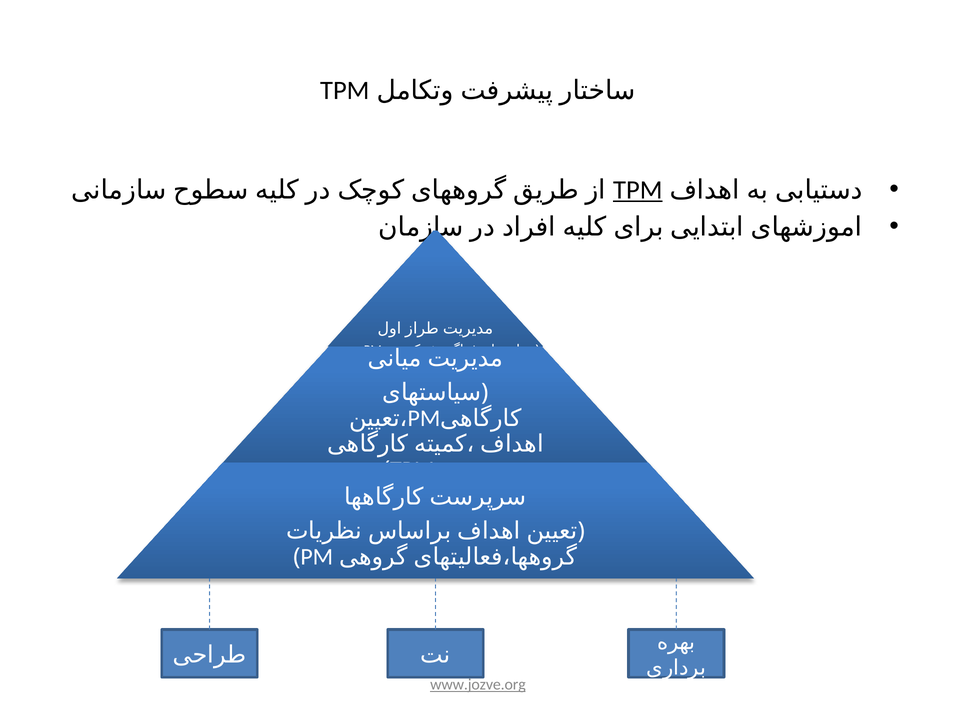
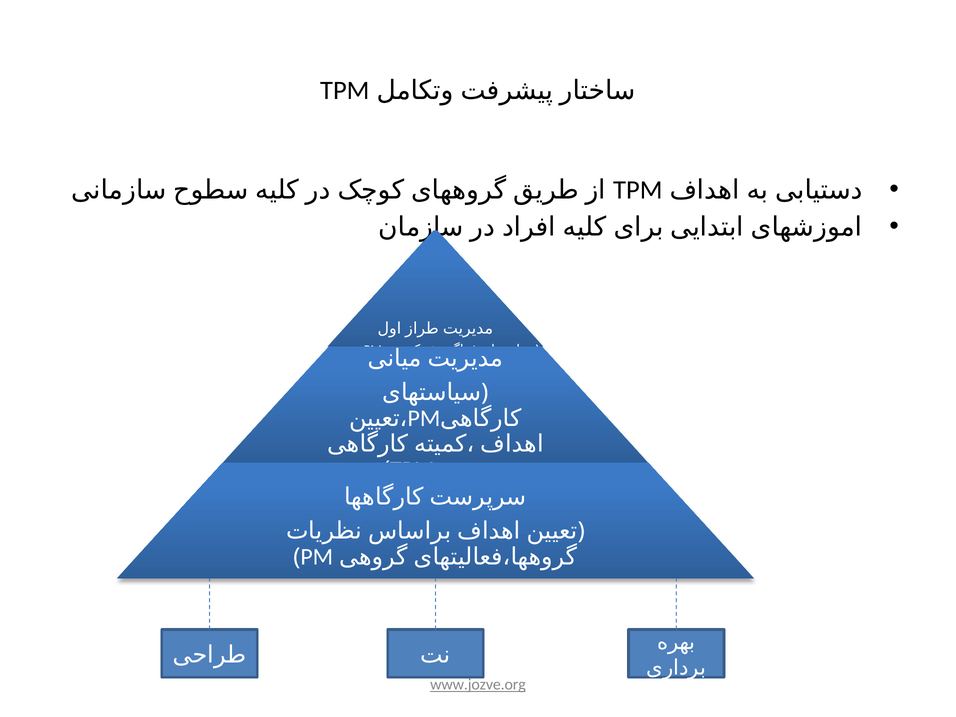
TPM at (638, 190) underline: present -> none
